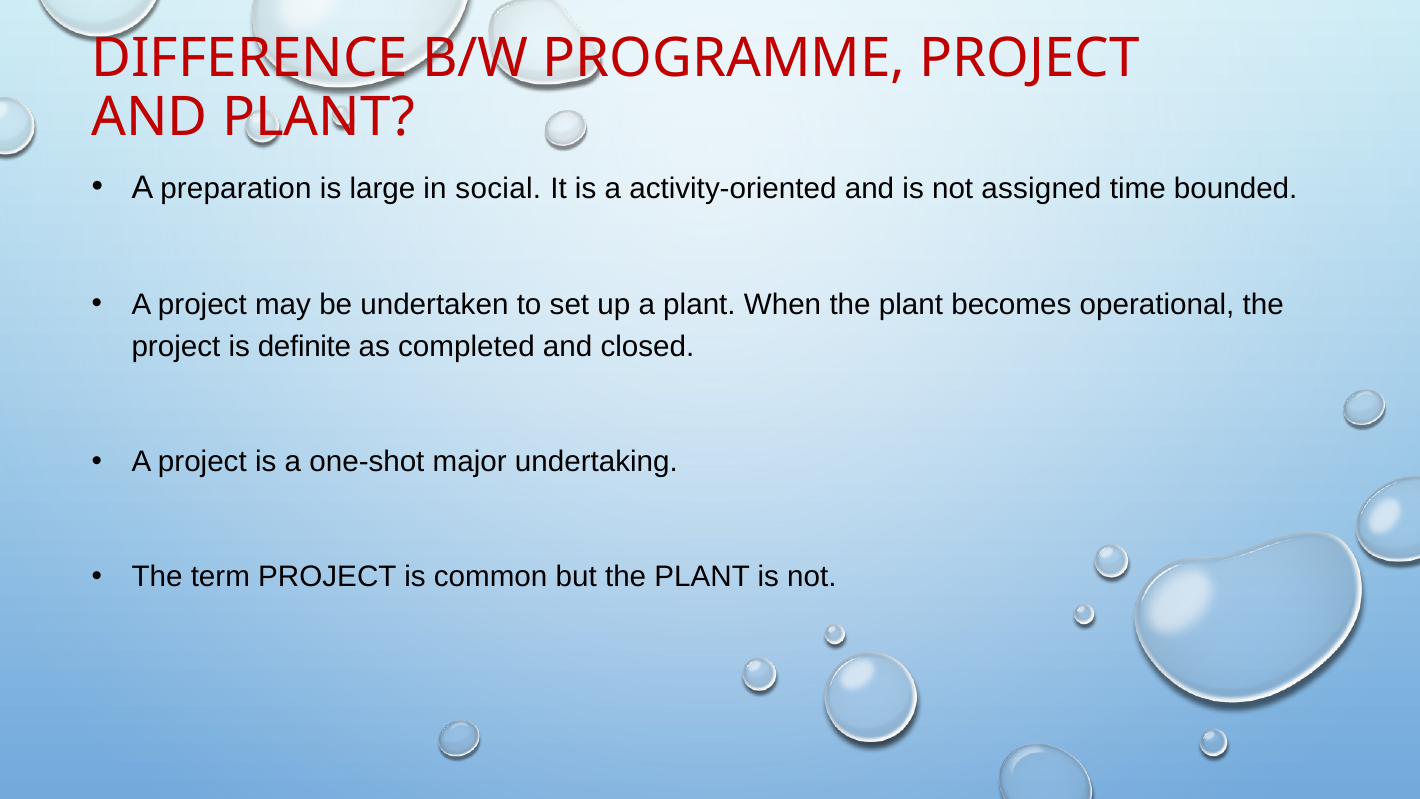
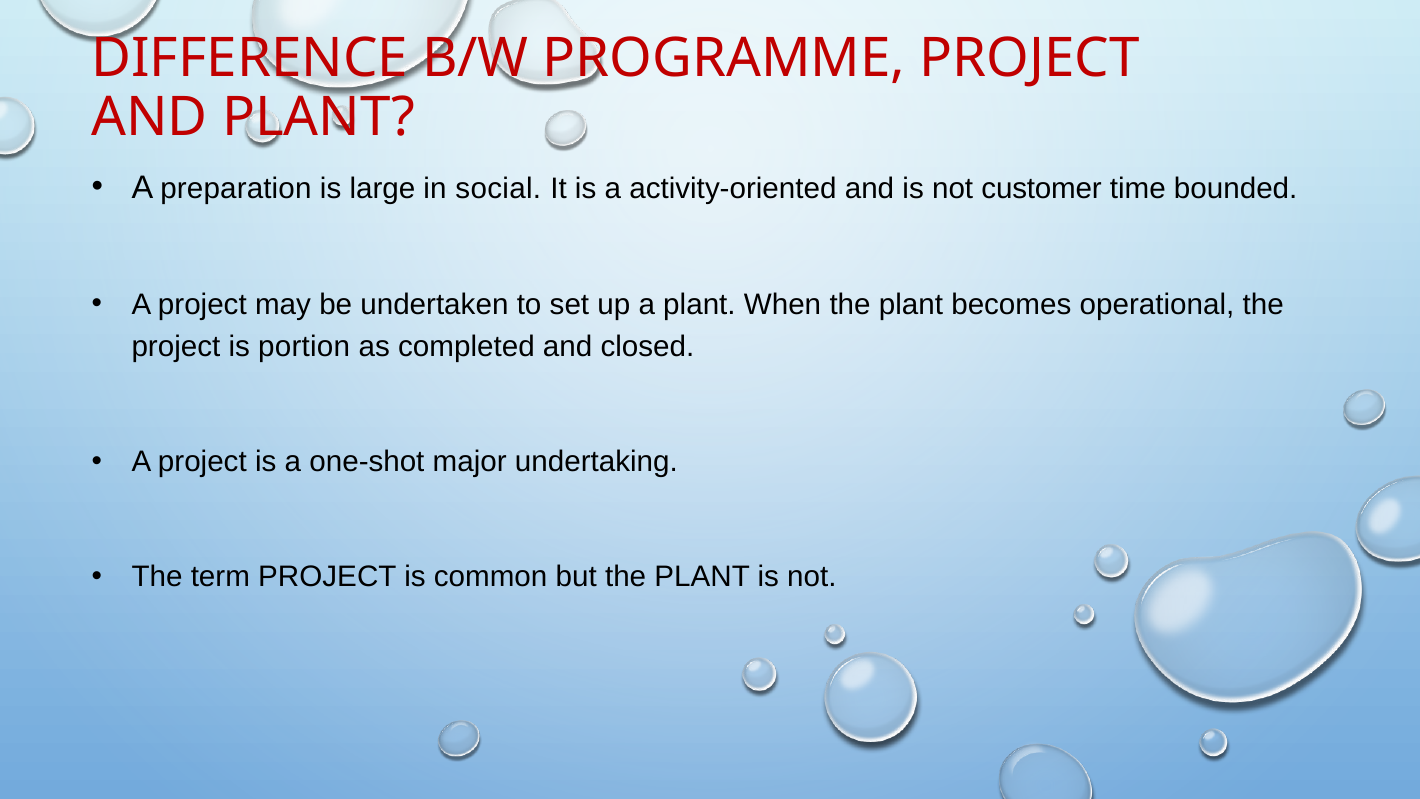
assigned: assigned -> customer
definite: definite -> portion
